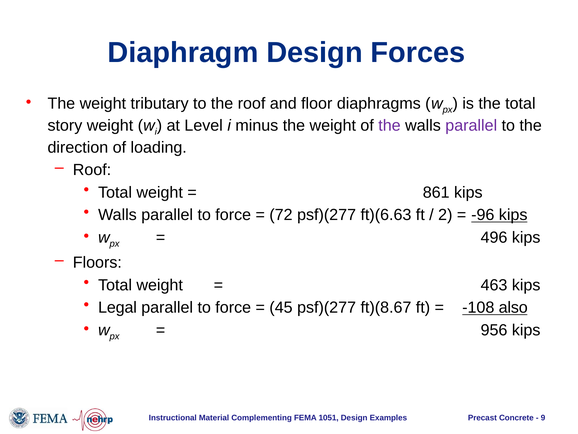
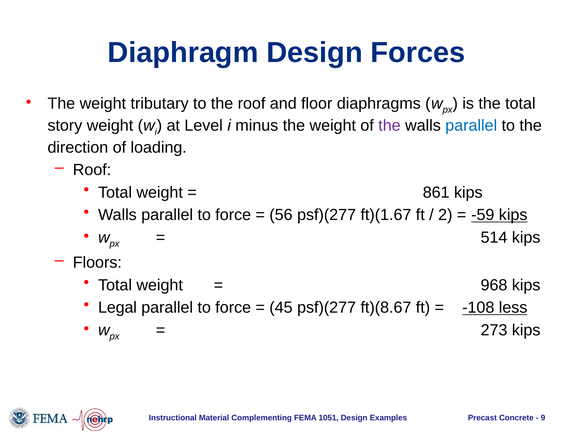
parallel at (471, 125) colour: purple -> blue
72: 72 -> 56
ft)(6.63: ft)(6.63 -> ft)(1.67
-96: -96 -> -59
496: 496 -> 514
463: 463 -> 968
also: also -> less
956: 956 -> 273
